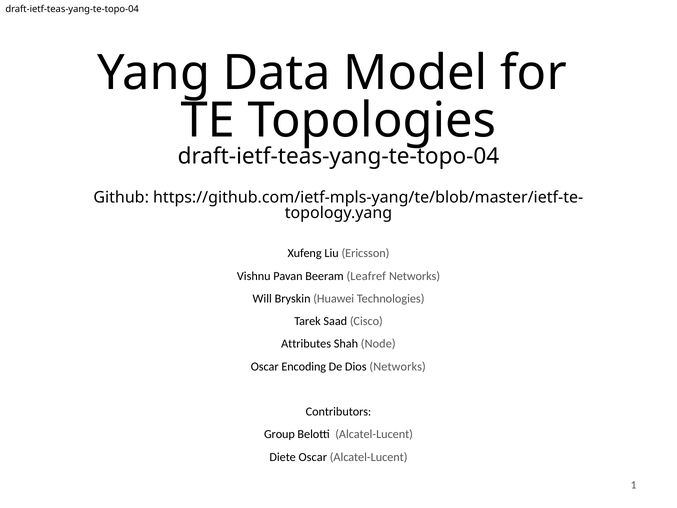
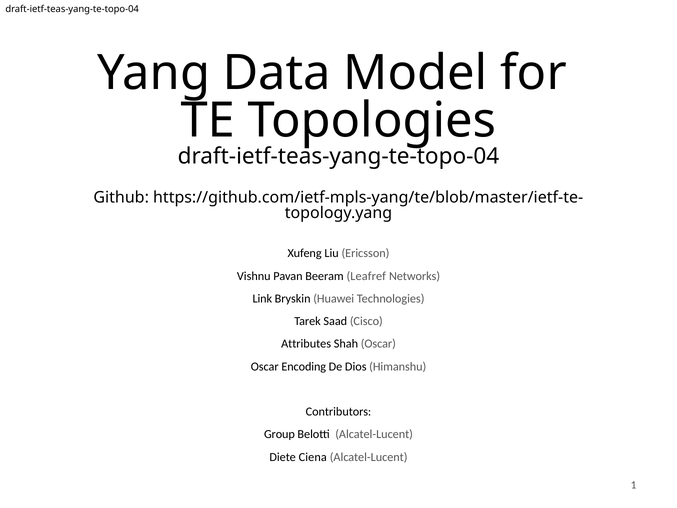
Will: Will -> Link
Shah Node: Node -> Oscar
Dios Networks: Networks -> Himanshu
Diete Oscar: Oscar -> Ciena
